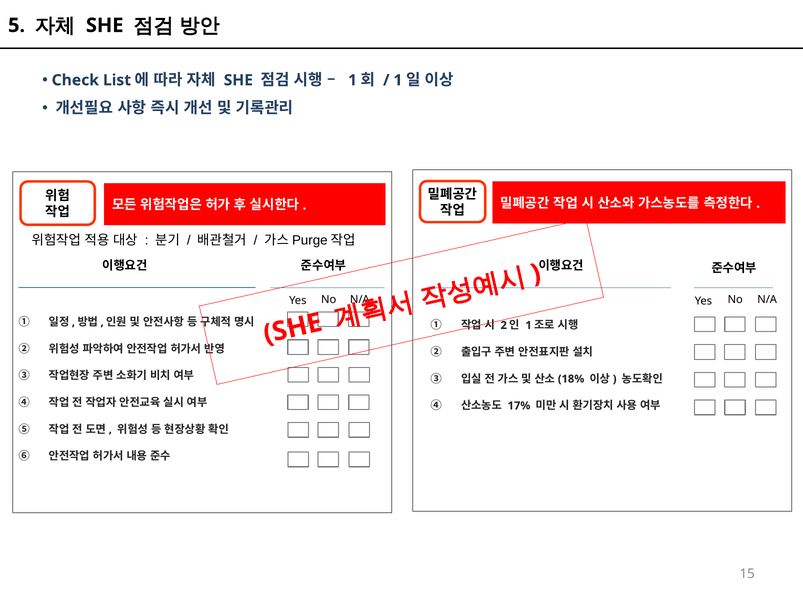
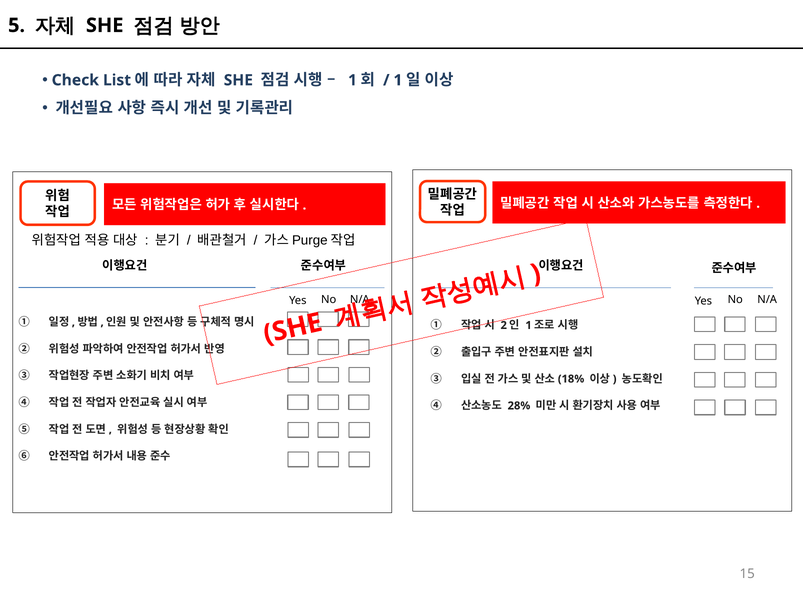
17%: 17% -> 28%
